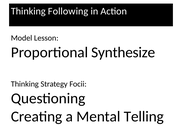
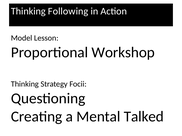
Synthesize: Synthesize -> Workshop
Telling: Telling -> Talked
